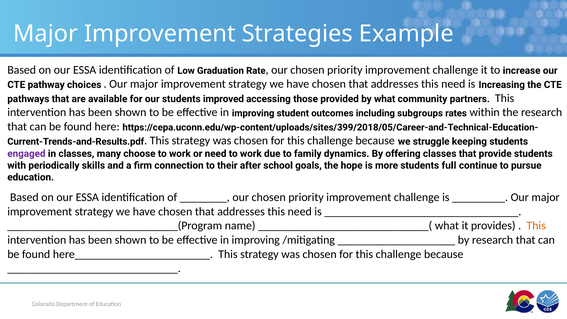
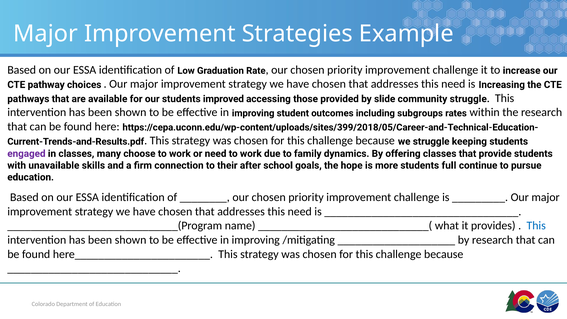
by what: what -> slide
community partners: partners -> struggle
periodically: periodically -> unavailable
This at (536, 226) colour: orange -> blue
